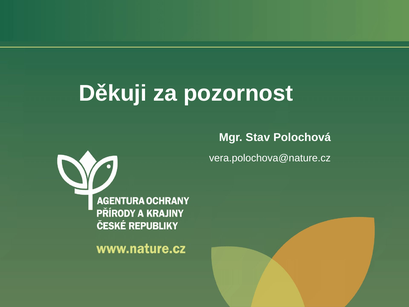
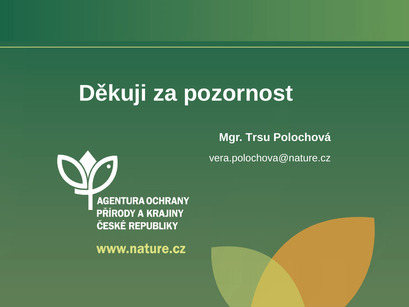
Stav: Stav -> Trsu
